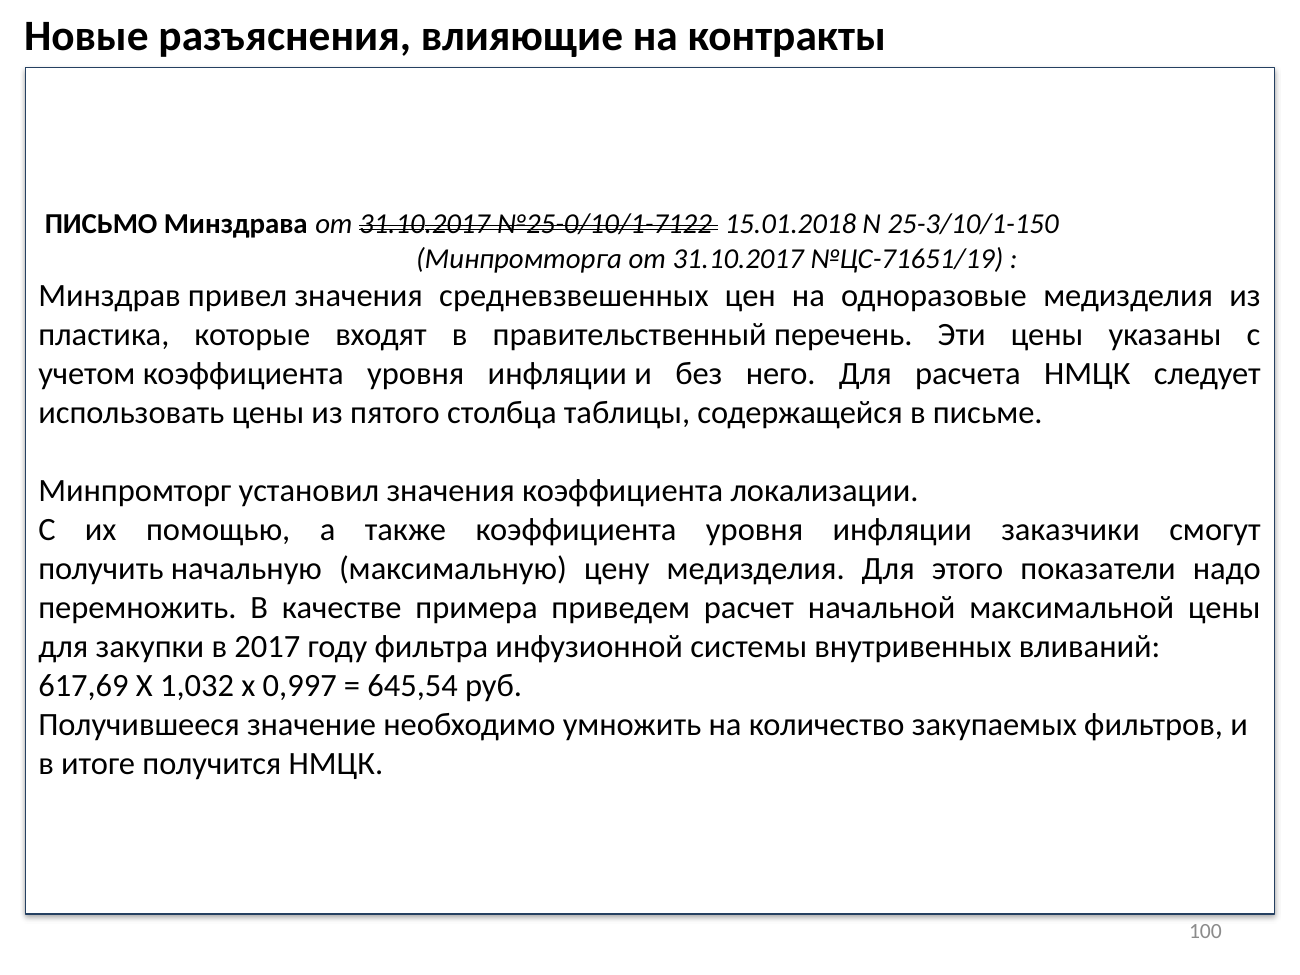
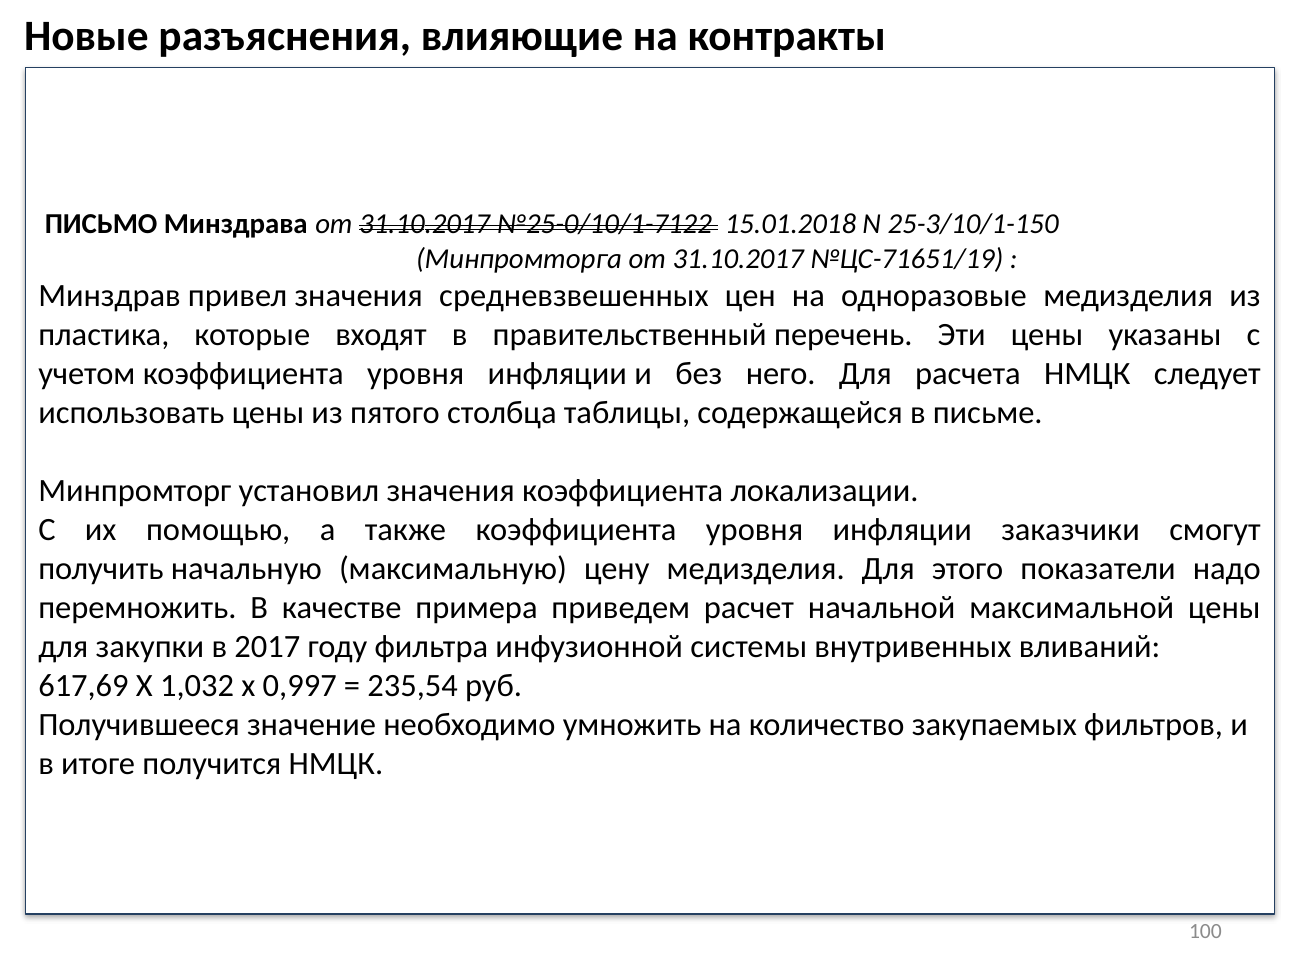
645,54: 645,54 -> 235,54
